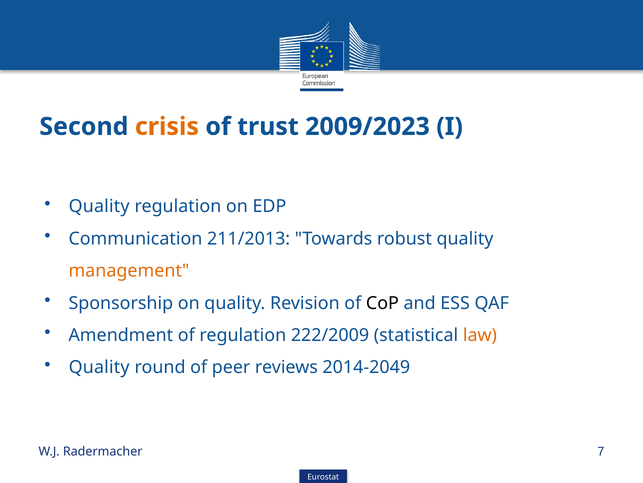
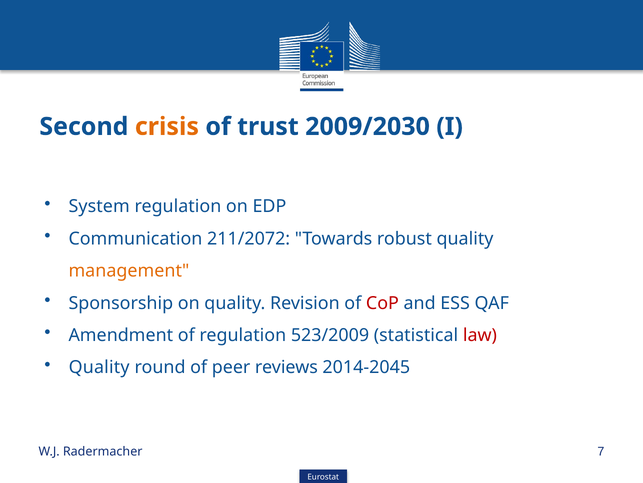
2009/2023: 2009/2023 -> 2009/2030
Quality at (99, 206): Quality -> System
211/2013: 211/2013 -> 211/2072
CoP colour: black -> red
222/2009: 222/2009 -> 523/2009
law colour: orange -> red
2014-2049: 2014-2049 -> 2014-2045
